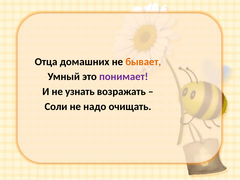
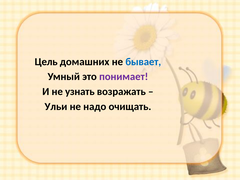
Отца: Отца -> Цель
бывает colour: orange -> blue
Соли: Соли -> Ульи
